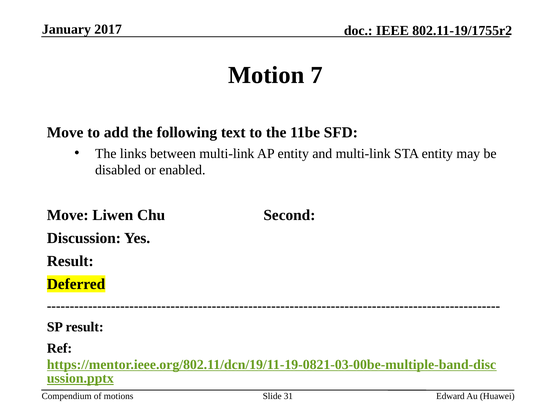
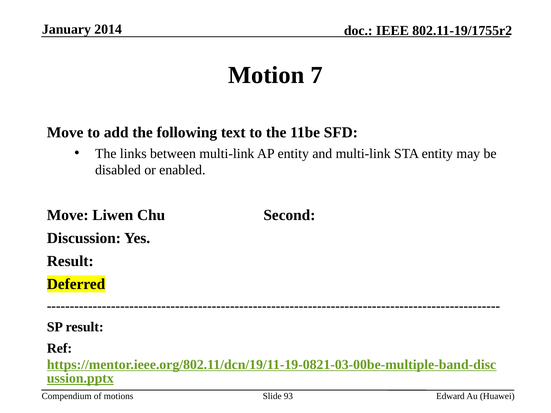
2017: 2017 -> 2014
31: 31 -> 93
